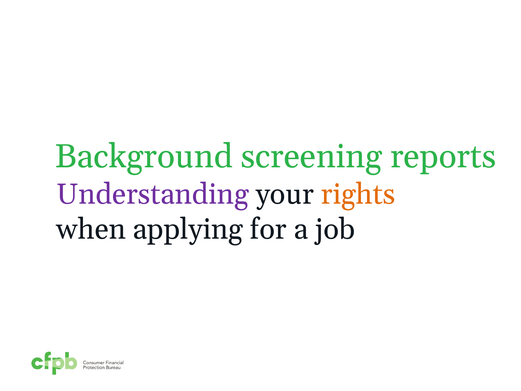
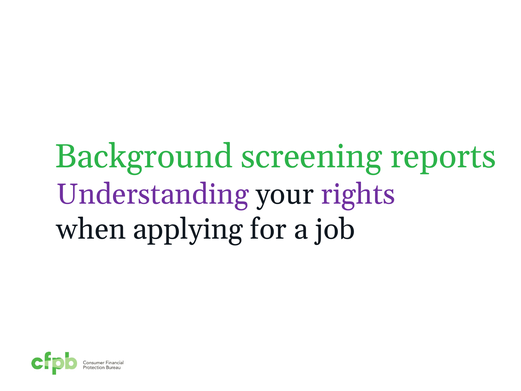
rights colour: orange -> purple
